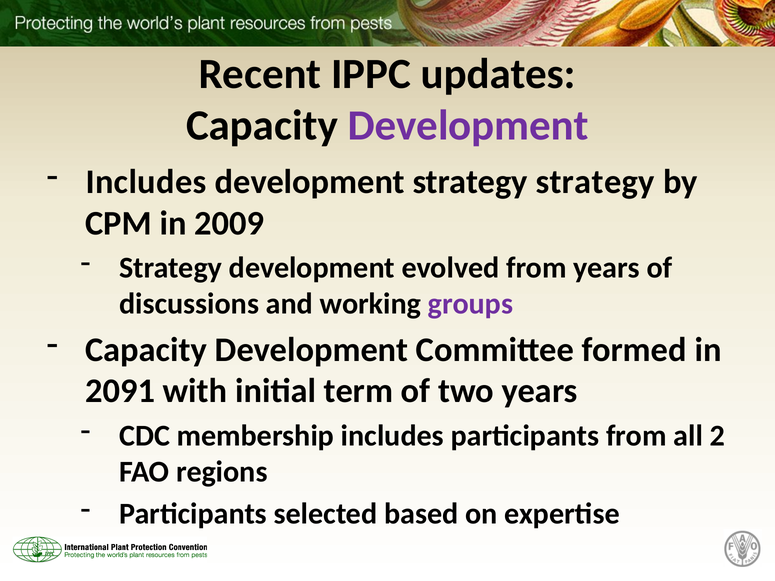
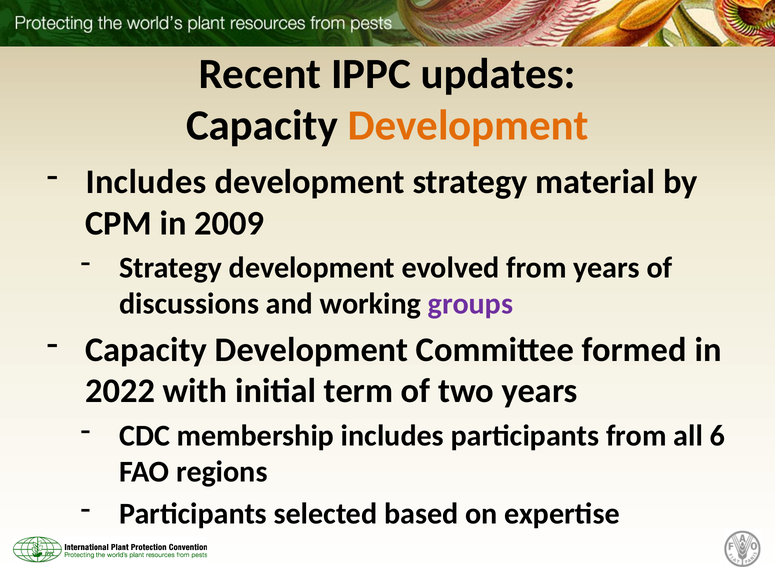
Development at (468, 126) colour: purple -> orange
strategy strategy: strategy -> material
2091: 2091 -> 2022
2: 2 -> 6
